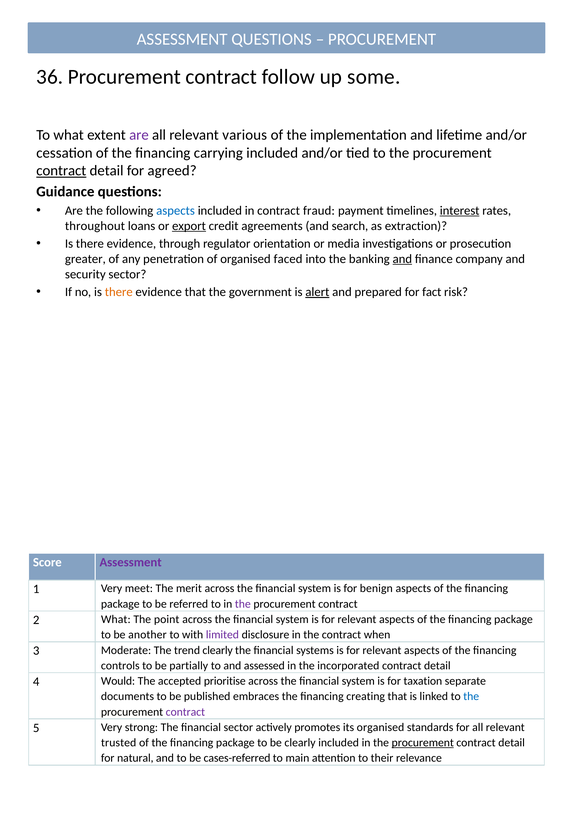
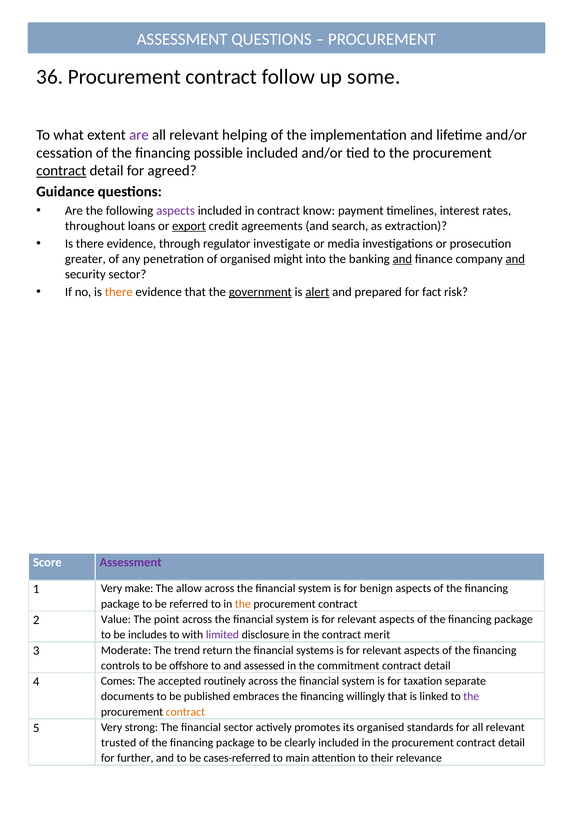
various: various -> helping
carrying: carrying -> possible
aspects at (176, 210) colour: blue -> purple
fraud: fraud -> know
interest underline: present -> none
orientation: orientation -> investigate
faced: faced -> might
and at (515, 259) underline: none -> present
government underline: none -> present
meet: meet -> make
merit: merit -> allow
the at (243, 604) colour: purple -> orange
2 What: What -> Value
another: another -> includes
when: when -> merit
trend clearly: clearly -> return
partially: partially -> offshore
incorporated: incorporated -> commitment
Would: Would -> Comes
prioritise: prioritise -> routinely
creating: creating -> willingly
the at (471, 696) colour: blue -> purple
contract at (185, 712) colour: purple -> orange
procurement at (423, 742) underline: present -> none
natural: natural -> further
